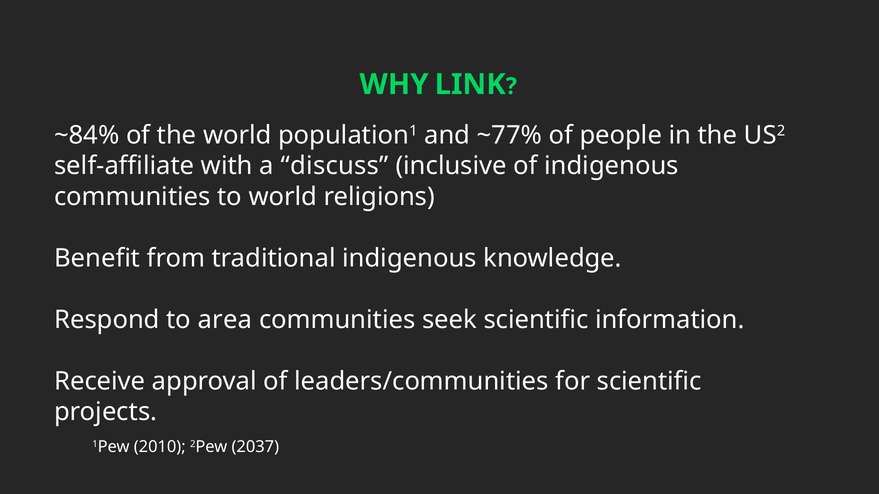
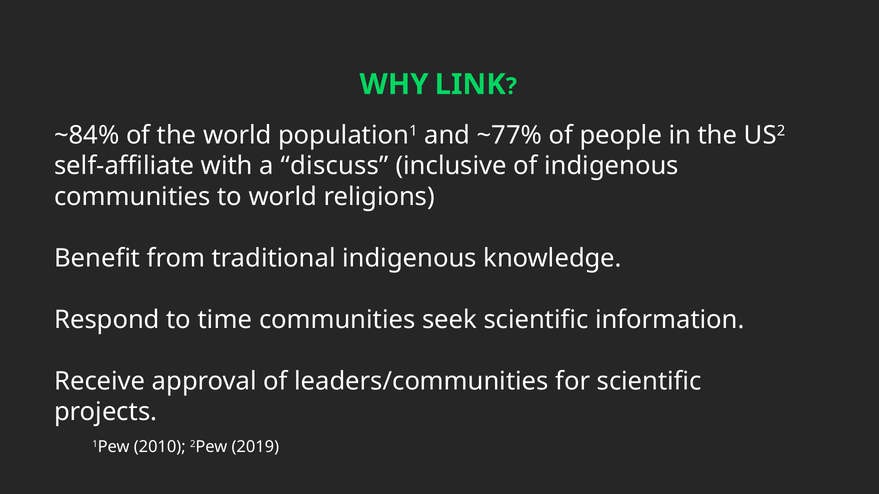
area: area -> time
2037: 2037 -> 2019
